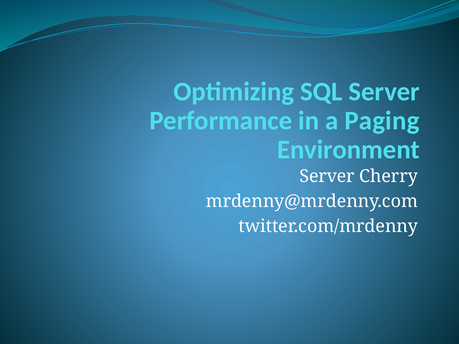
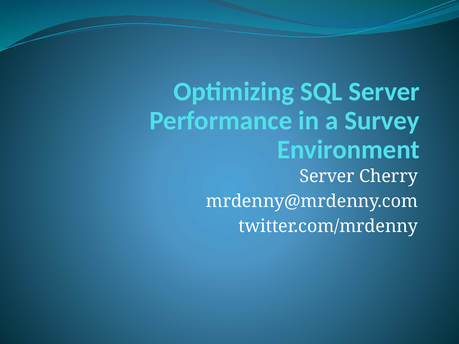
Paging: Paging -> Survey
